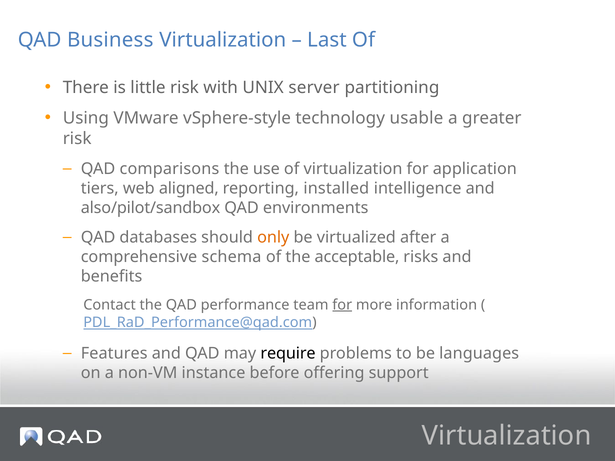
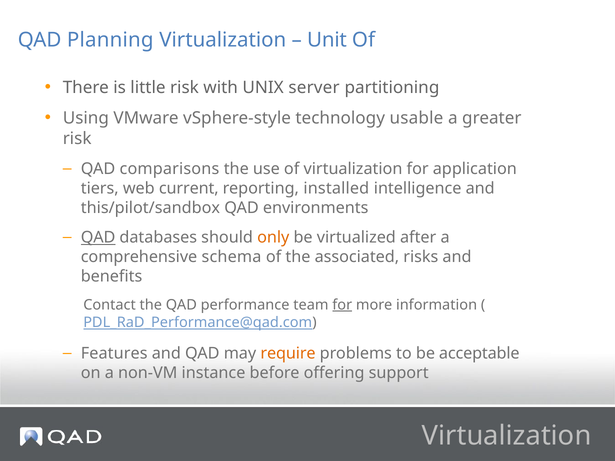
Business: Business -> Planning
Last: Last -> Unit
aligned: aligned -> current
also/pilot/sandbox: also/pilot/sandbox -> this/pilot/sandbox
QAD at (98, 238) underline: none -> present
acceptable: acceptable -> associated
require colour: black -> orange
languages: languages -> acceptable
